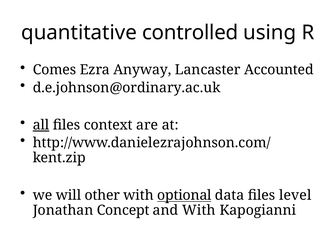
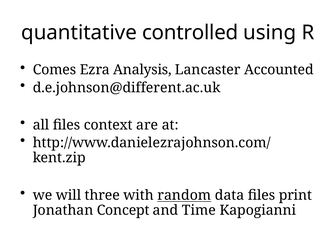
Anyway: Anyway -> Analysis
d.e.johnson@ordinary.ac.uk: d.e.johnson@ordinary.ac.uk -> d.e.johnson@different.ac.uk
all underline: present -> none
other: other -> three
optional: optional -> random
level: level -> print
and With: With -> Time
